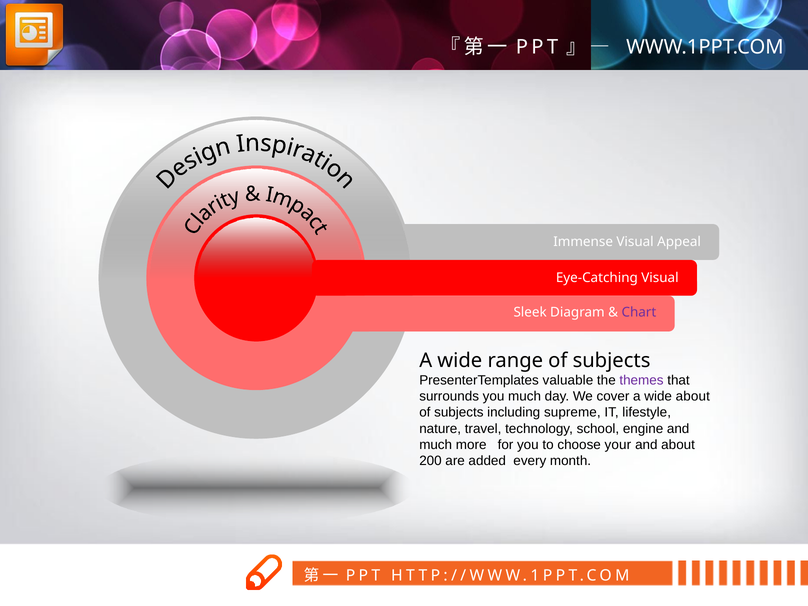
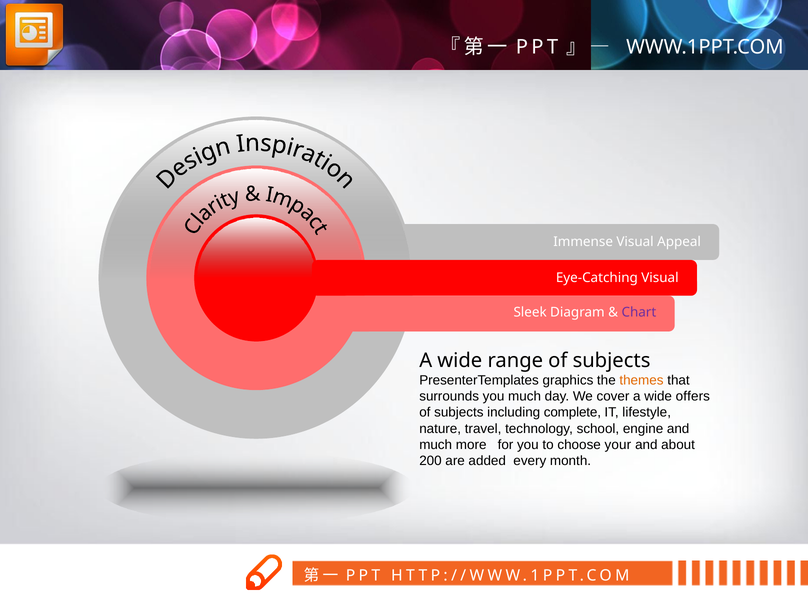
valuable: valuable -> graphics
themes colour: purple -> orange
wide about: about -> offers
supreme: supreme -> complete
